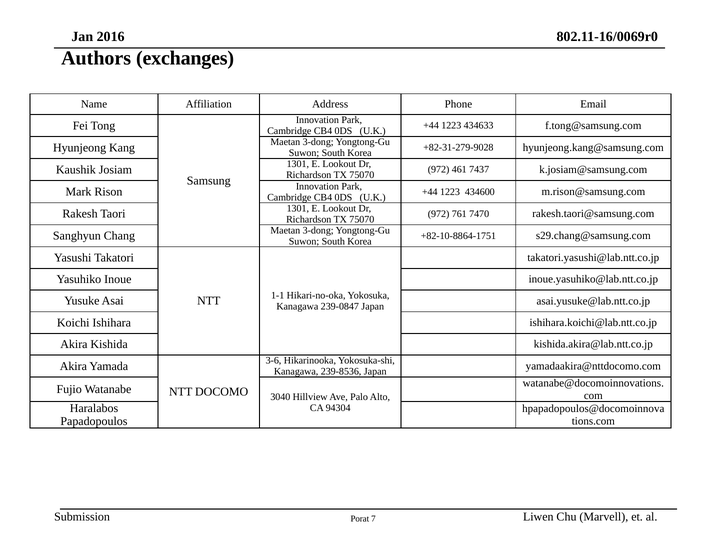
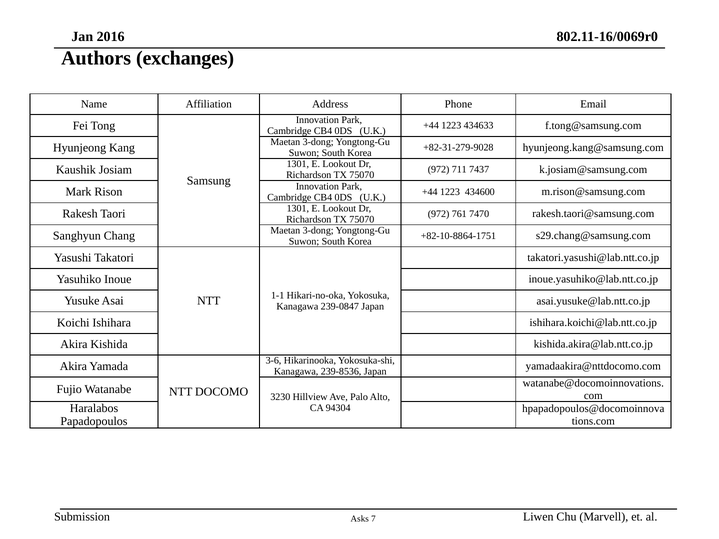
461: 461 -> 711
3040: 3040 -> 3230
Porat: Porat -> Asks
